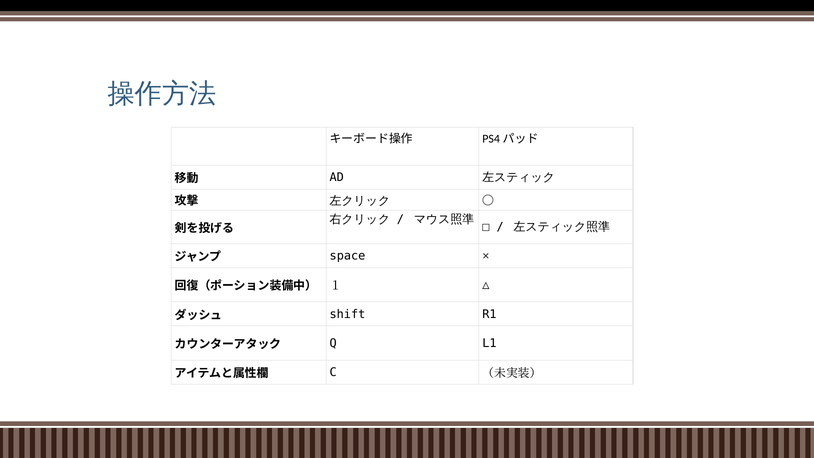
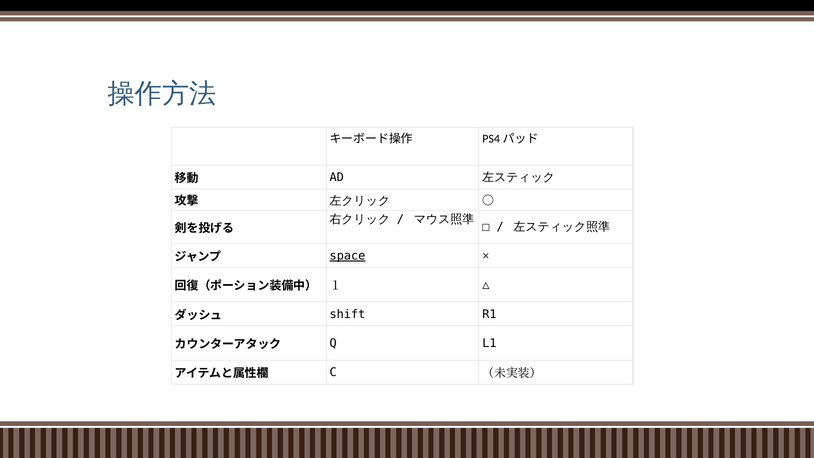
space underline: none -> present
